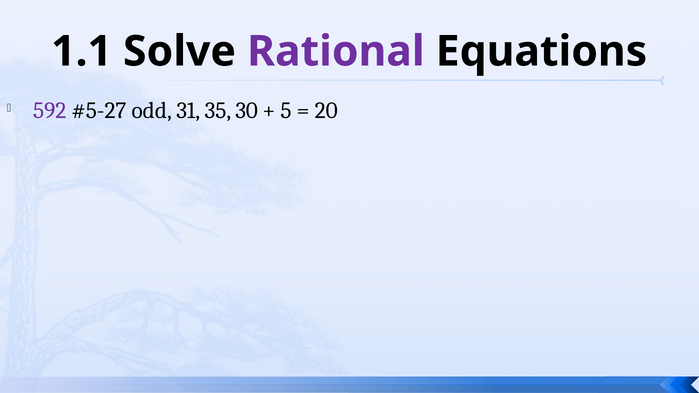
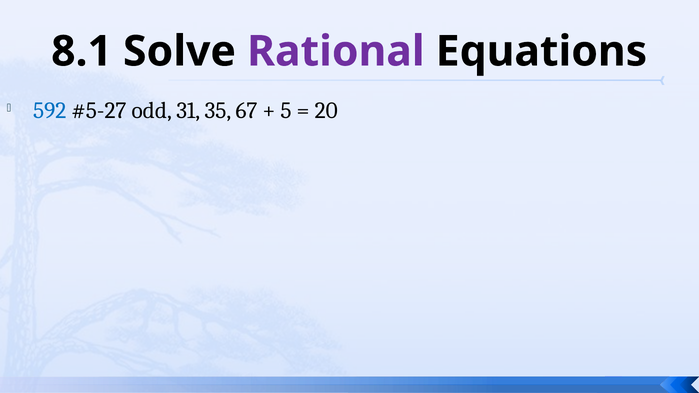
1.1: 1.1 -> 8.1
592 colour: purple -> blue
30: 30 -> 67
